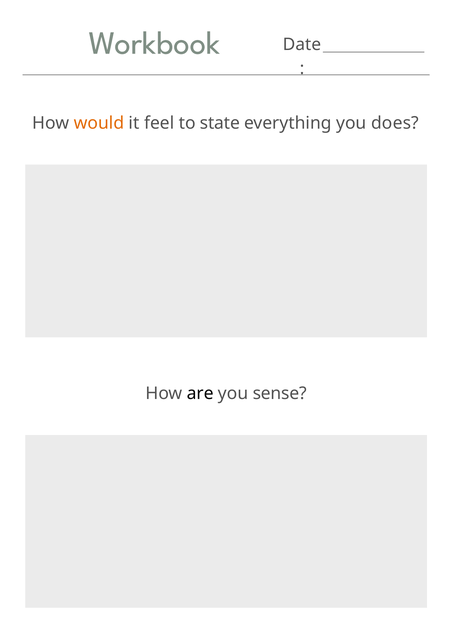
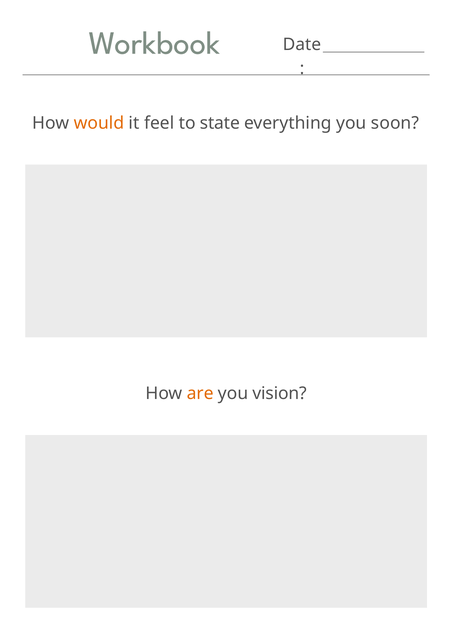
does: does -> soon
are colour: black -> orange
sense: sense -> vision
